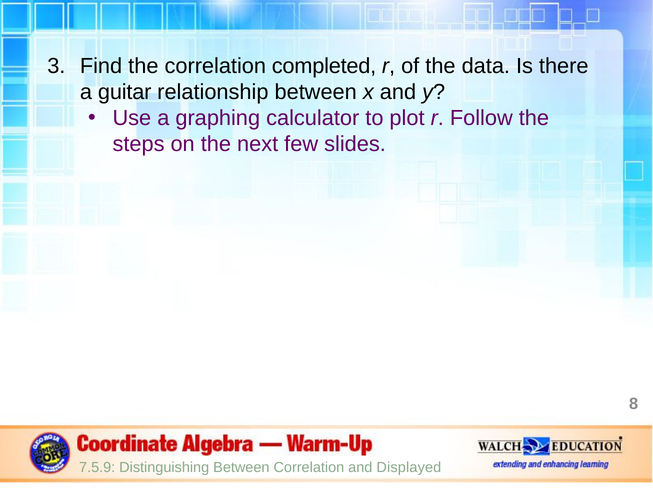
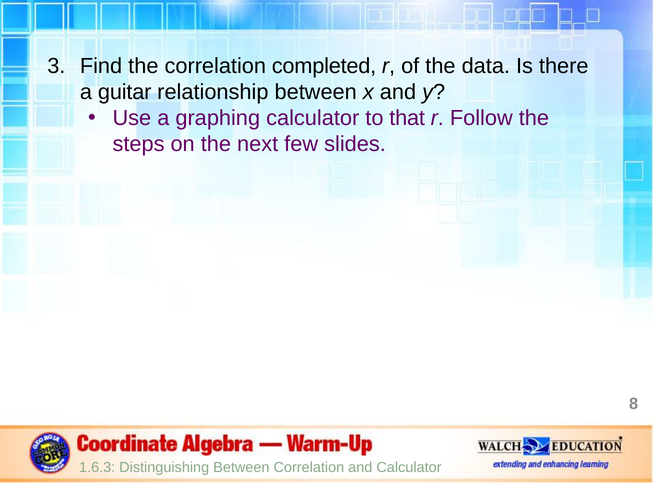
plot: plot -> that
7.5.9: 7.5.9 -> 1.6.3
and Displayed: Displayed -> Calculator
